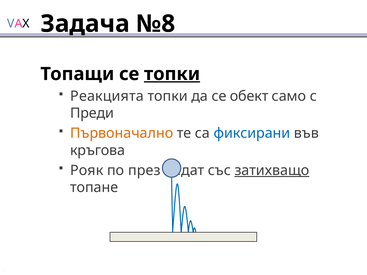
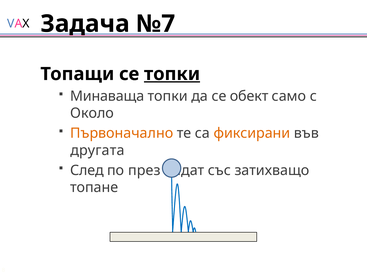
№8: №8 -> №7
Реакцията: Реакцията -> Минаваща
Преди: Преди -> Около
фиксирани colour: blue -> orange
кръгова: кръгова -> другата
Рояк: Рояк -> След
затихващо underline: present -> none
